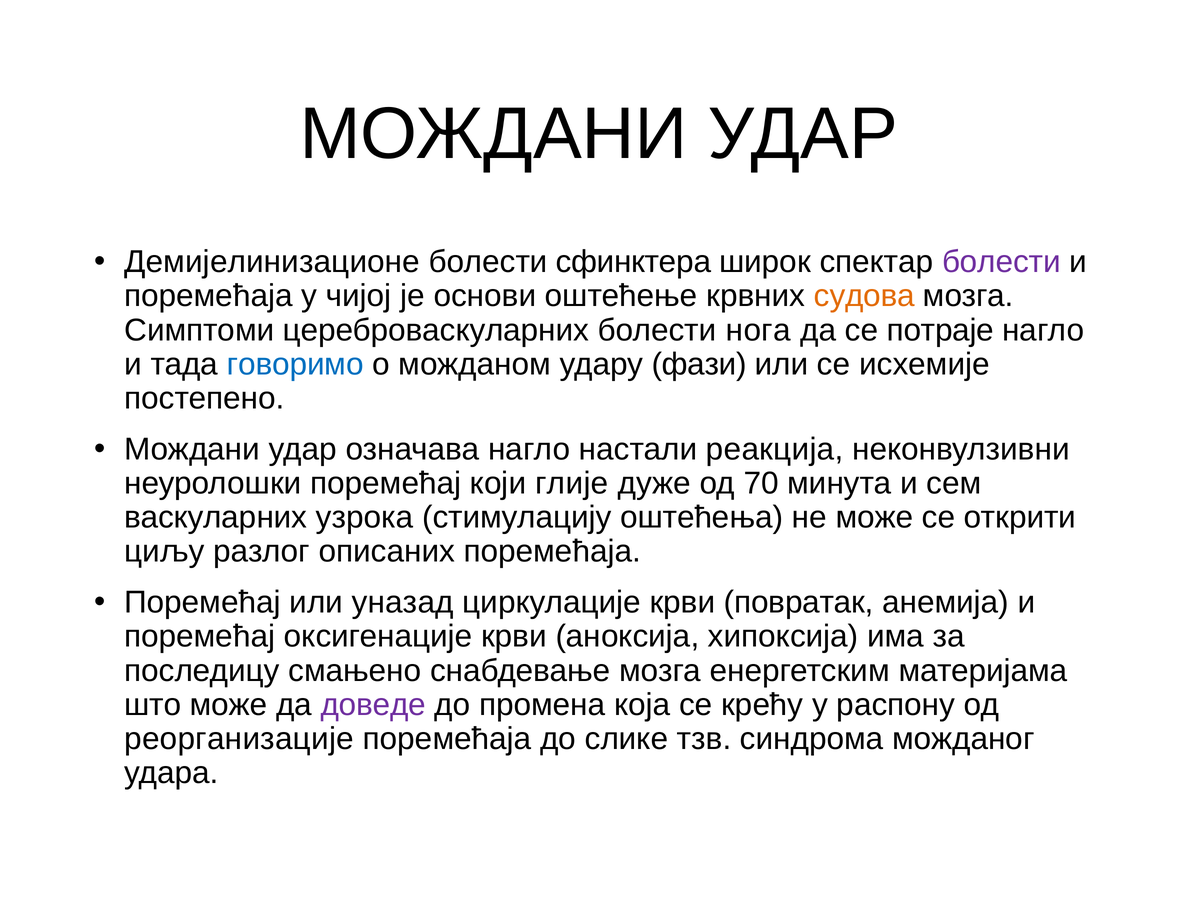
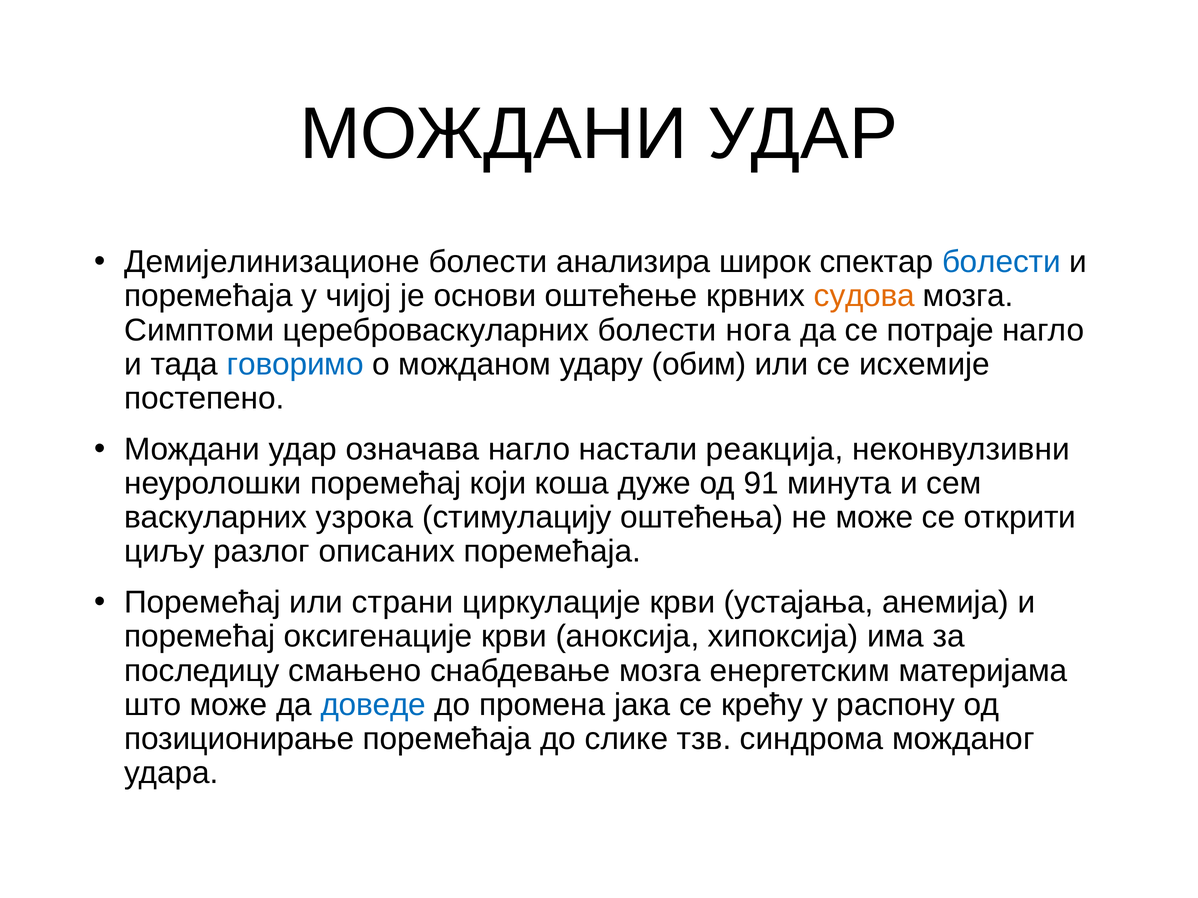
сфинктера: сфинктера -> анализира
болести at (1001, 262) colour: purple -> blue
фази: фази -> обим
глије: глије -> коша
70: 70 -> 91
уназад: уназад -> страни
повратак: повратак -> устајања
доведе colour: purple -> blue
која: која -> јака
реорганизације: реорганизације -> позиционирање
